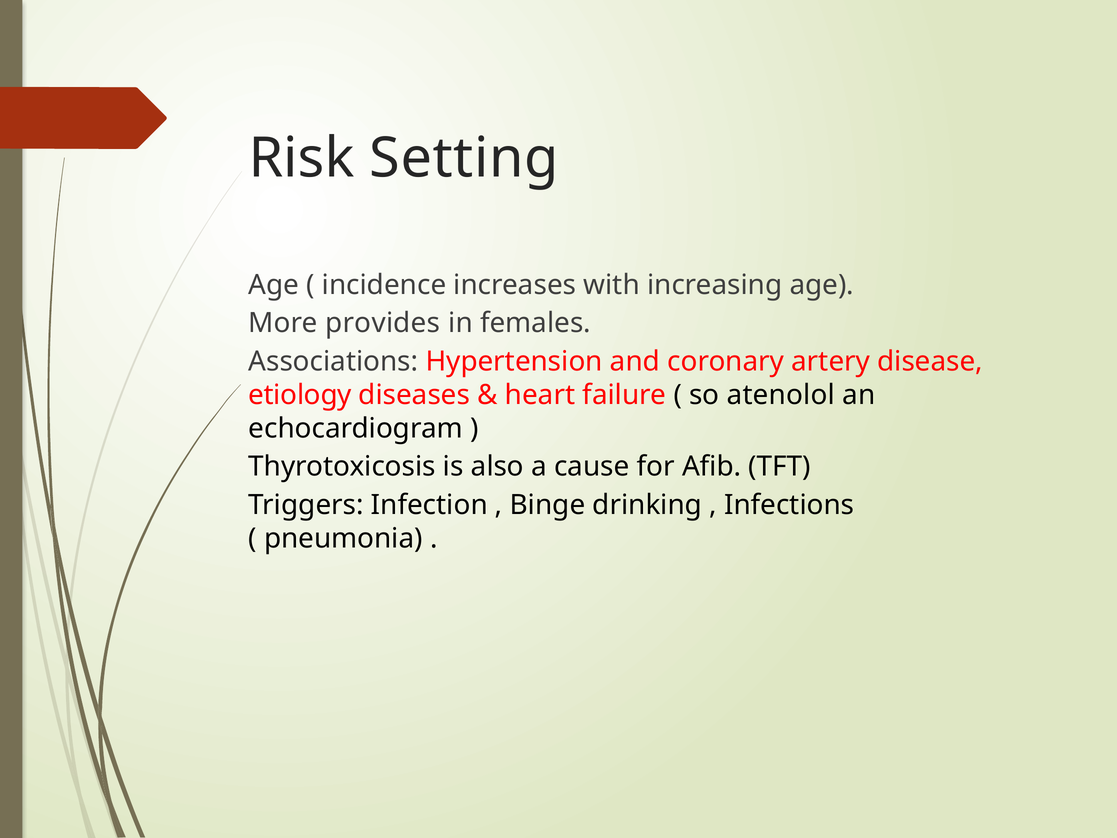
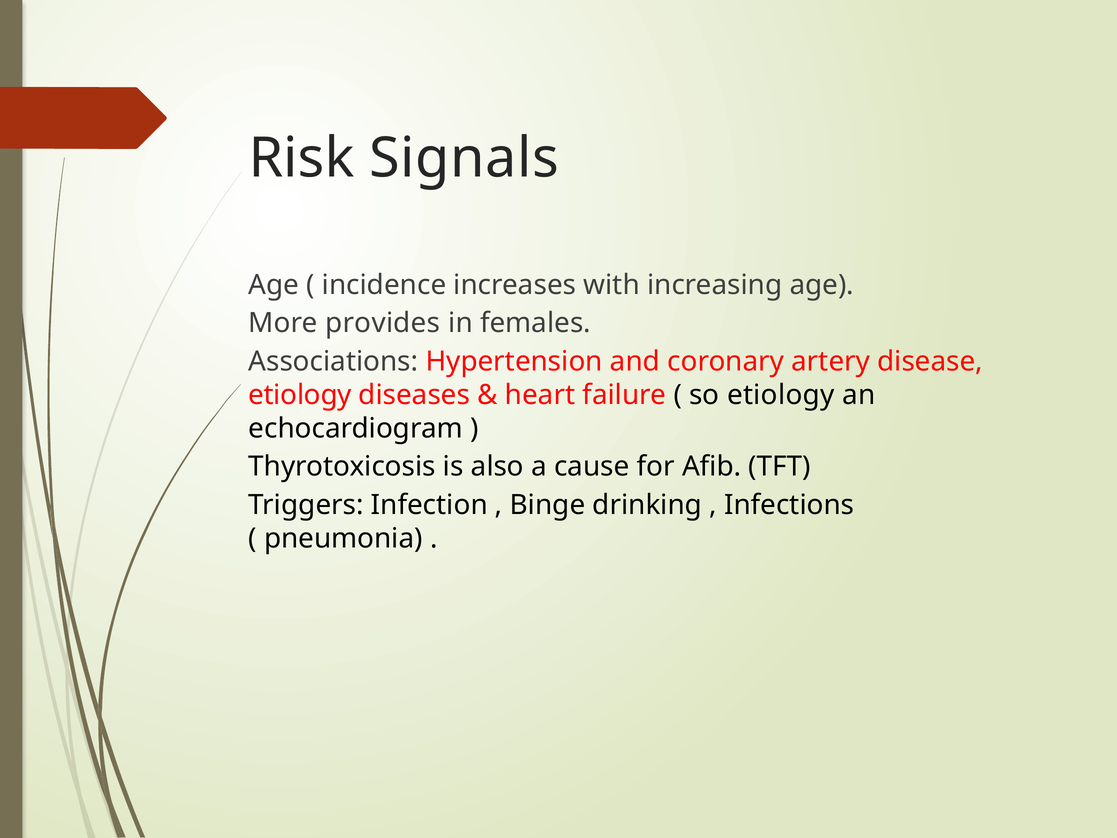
Setting: Setting -> Signals
so atenolol: atenolol -> etiology
